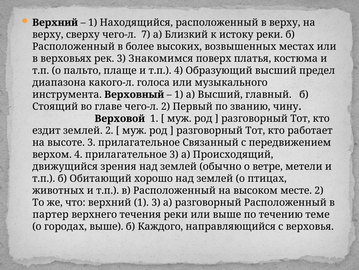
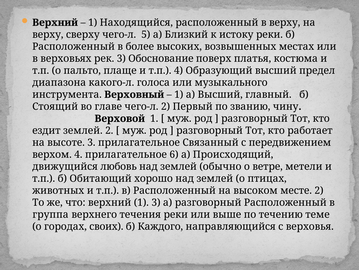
7: 7 -> 5
Знакомимся: Знакомимся -> Обоснование
прилагательное 3: 3 -> 6
зрения: зрения -> любовь
партер: партер -> группа
городах выше: выше -> своих
